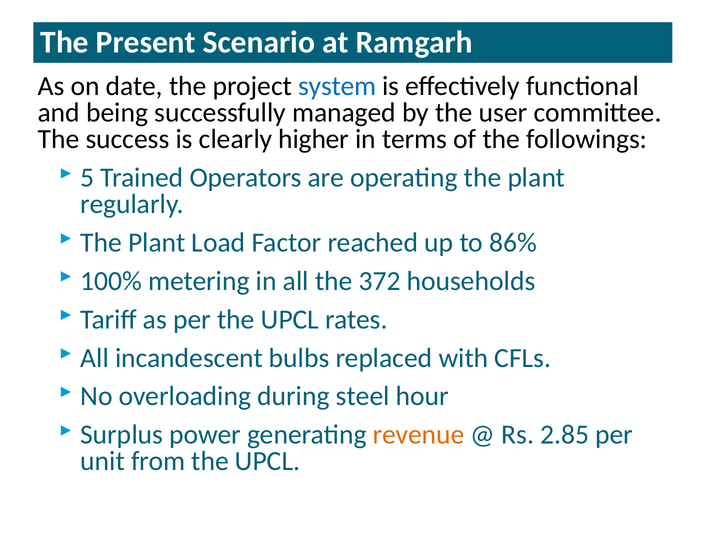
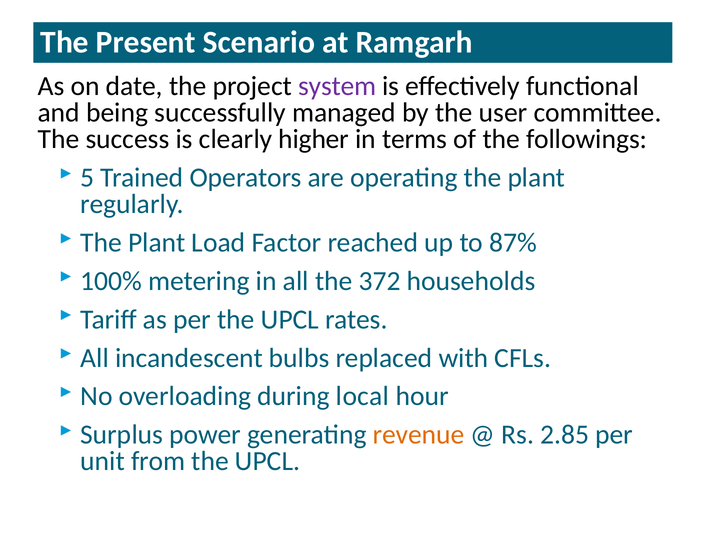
system colour: blue -> purple
86%: 86% -> 87%
steel: steel -> local
